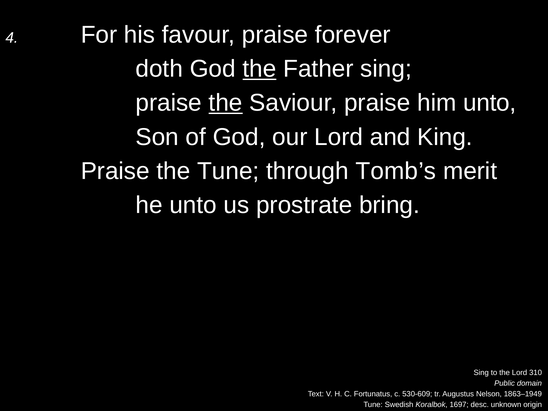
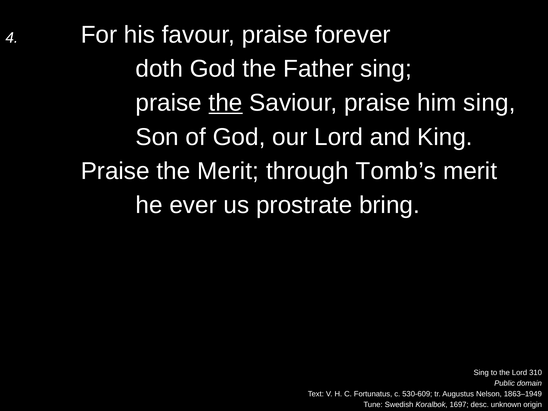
the at (259, 69) underline: present -> none
him unto: unto -> sing
the Tune: Tune -> Merit
he unto: unto -> ever
